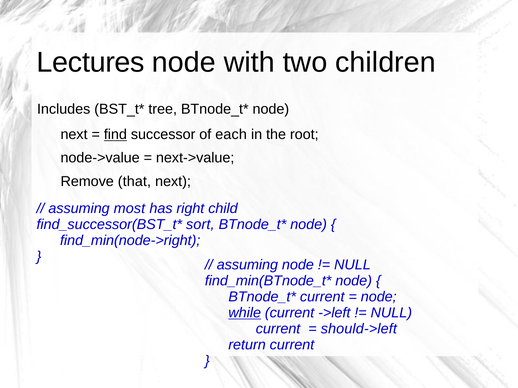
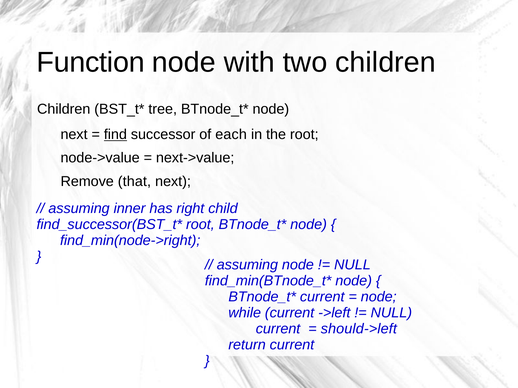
Lectures: Lectures -> Function
Includes at (64, 109): Includes -> Children
most: most -> inner
sort at (200, 225): sort -> root
while underline: present -> none
